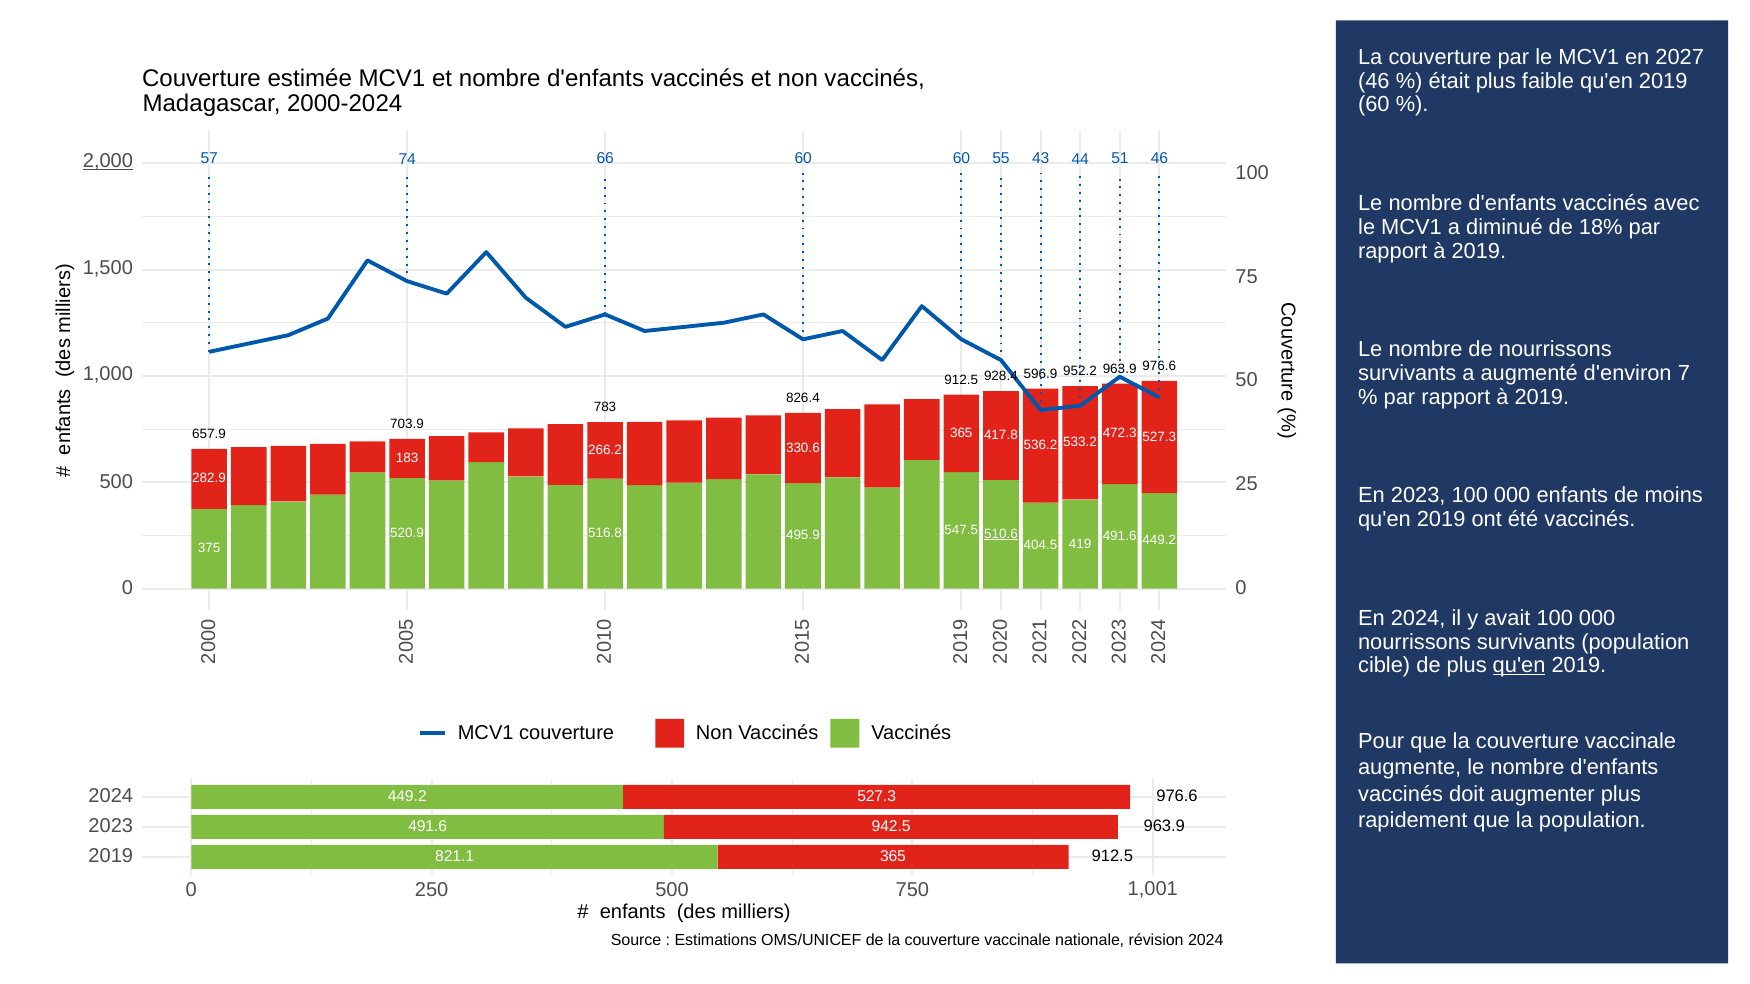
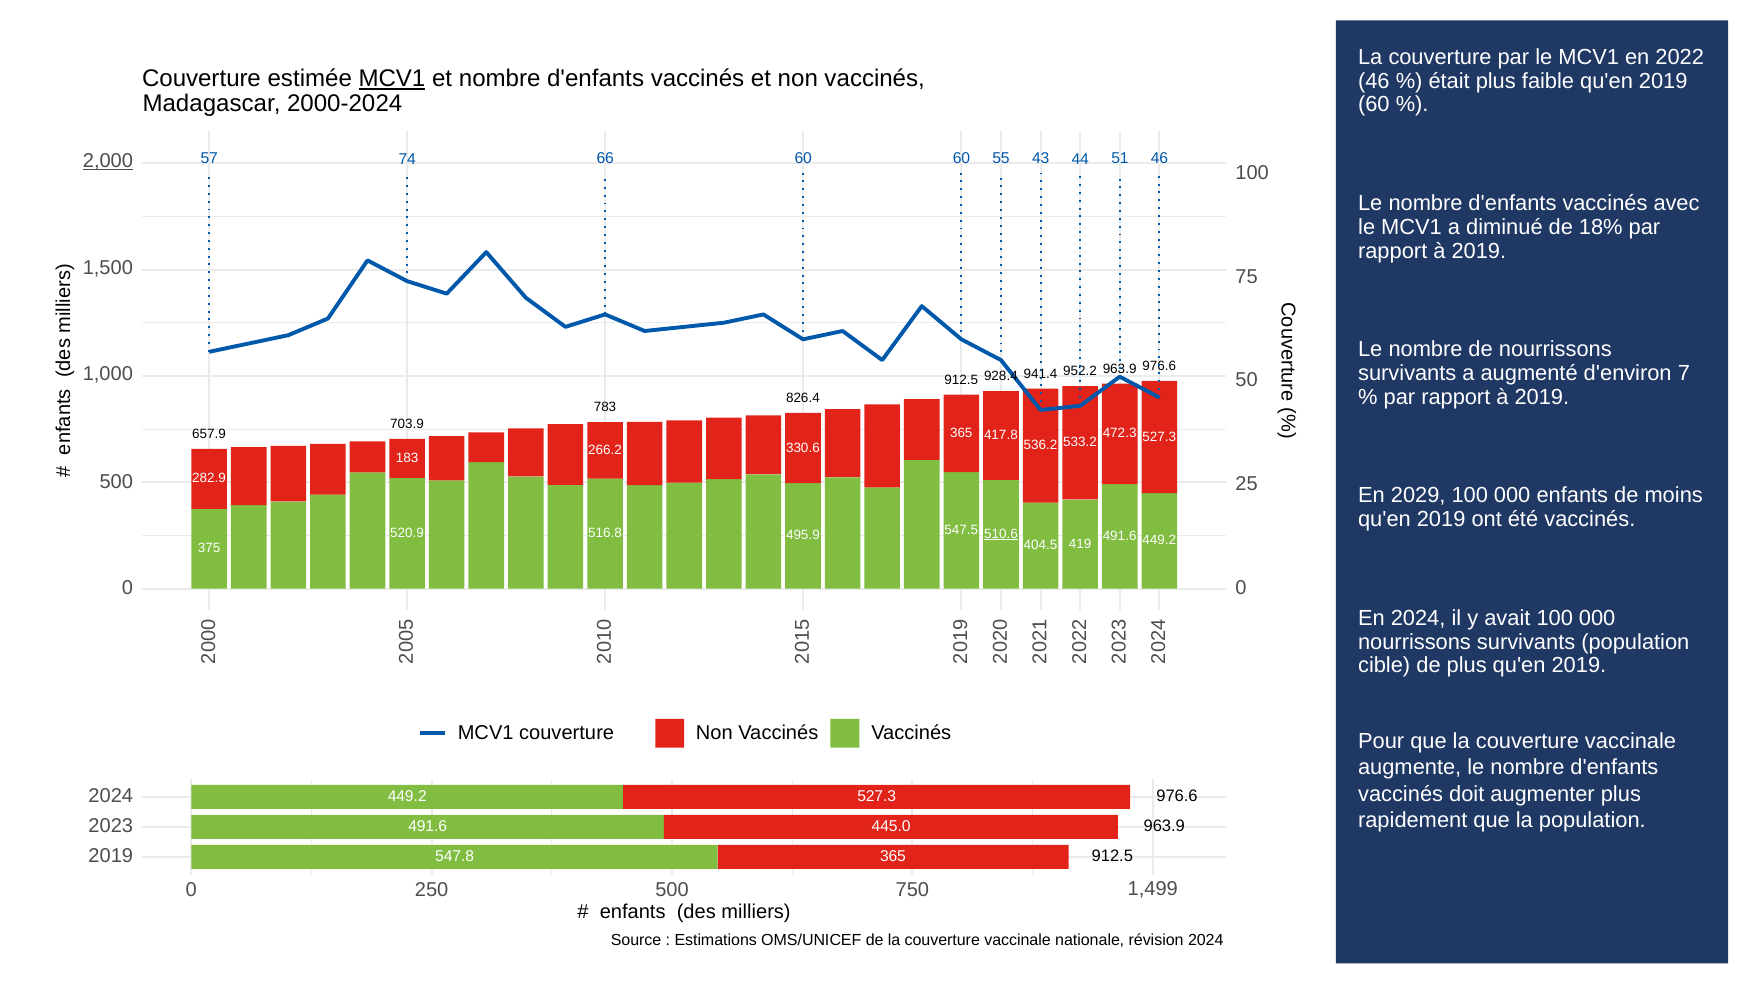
2027: 2027 -> 2022
MCV1 at (392, 79) underline: none -> present
596.9: 596.9 -> 941.4
En 2023: 2023 -> 2029
qu'en at (1519, 666) underline: present -> none
942.5: 942.5 -> 445.0
821.1: 821.1 -> 547.8
1,001: 1,001 -> 1,499
